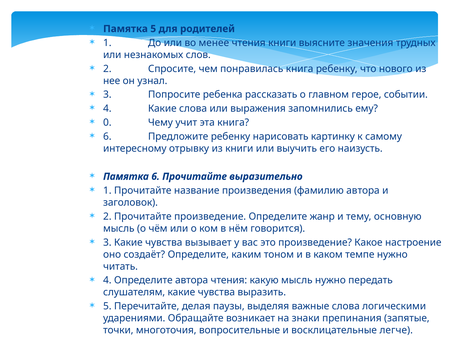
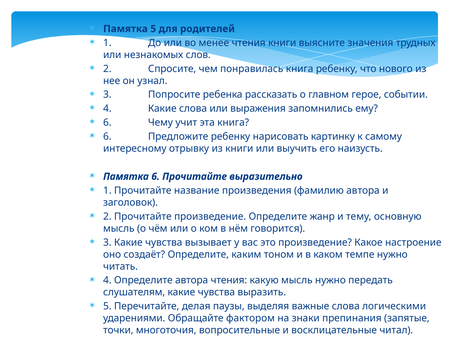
0 at (107, 123): 0 -> 6
возникает: возникает -> фактором
легче: легче -> читал
